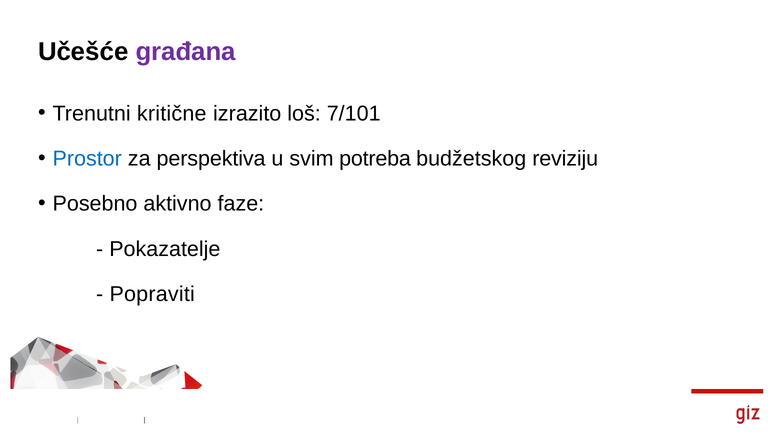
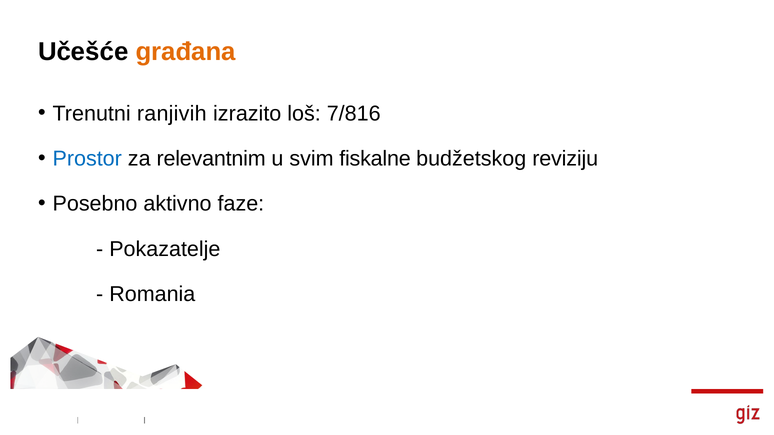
građana colour: purple -> orange
kritične: kritične -> ranjivih
7/101: 7/101 -> 7/816
perspektiva: perspektiva -> relevantnim
potreba: potreba -> fiskalne
Popraviti: Popraviti -> Romania
